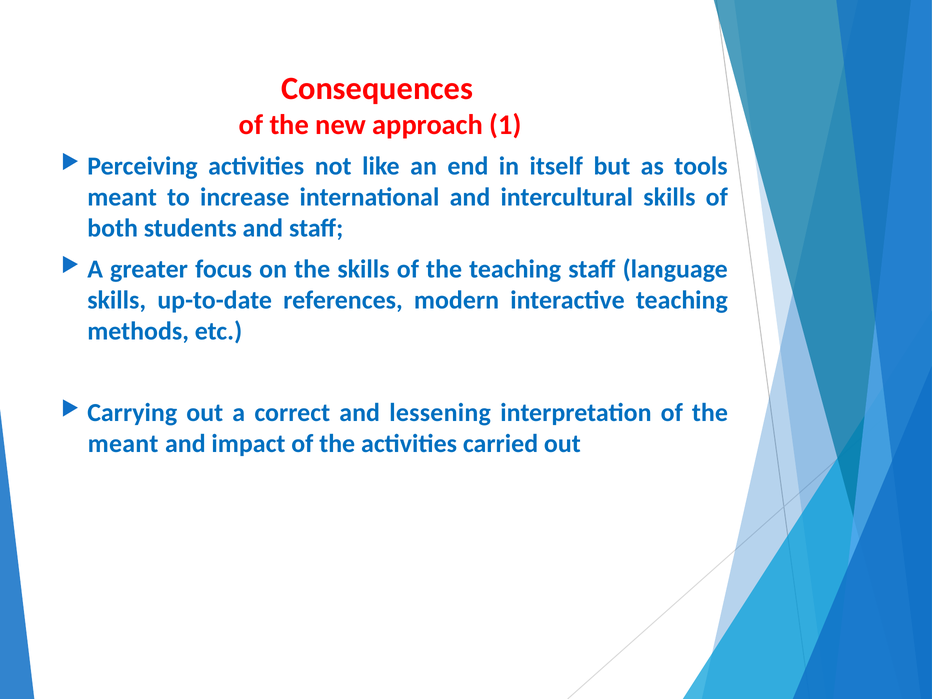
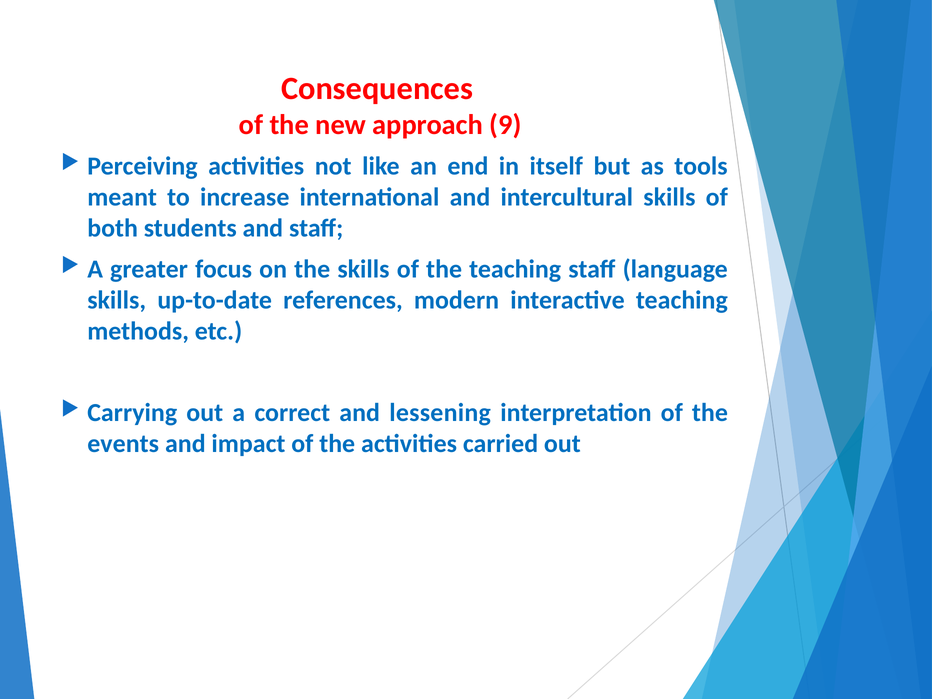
1: 1 -> 9
meant at (123, 444): meant -> events
